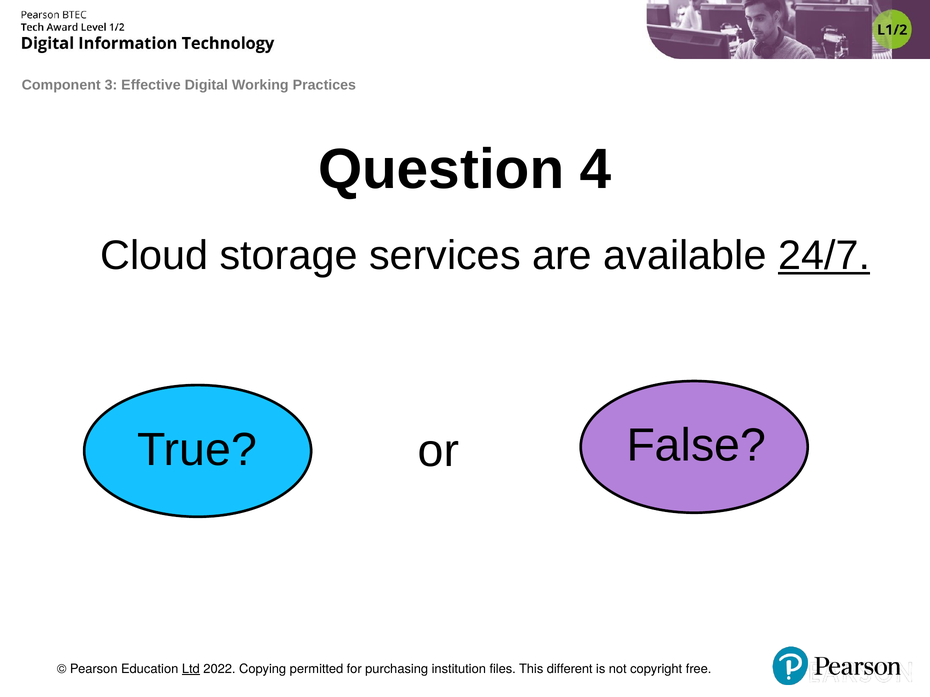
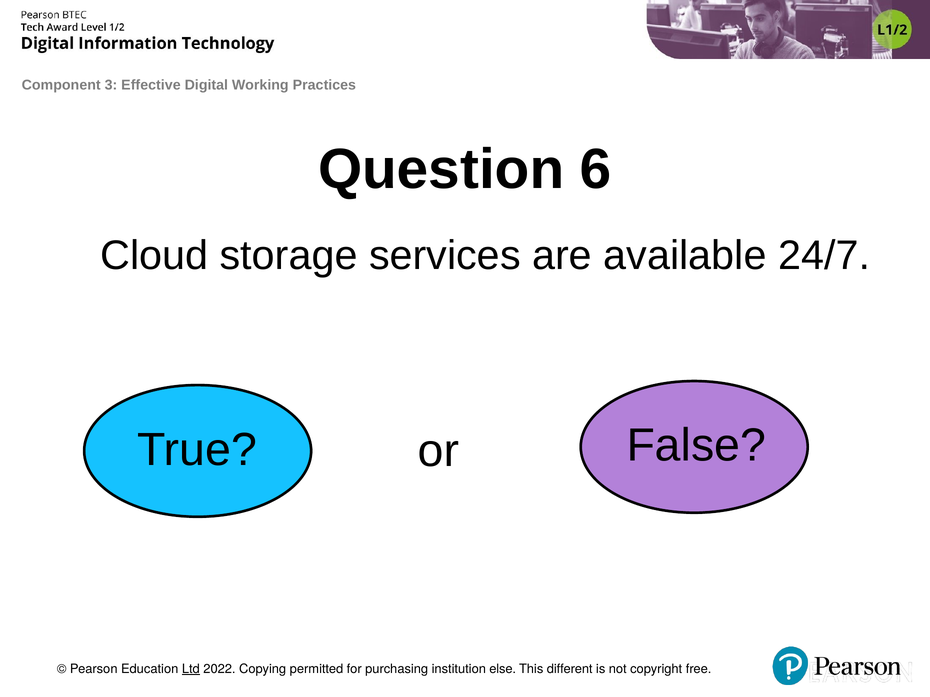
4: 4 -> 6
24/7 underline: present -> none
files: files -> else
